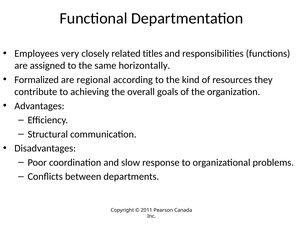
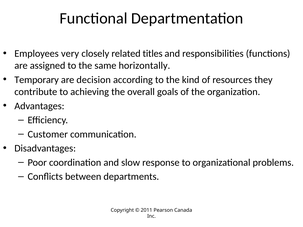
Formalized: Formalized -> Temporary
regional: regional -> decision
Structural: Structural -> Customer
